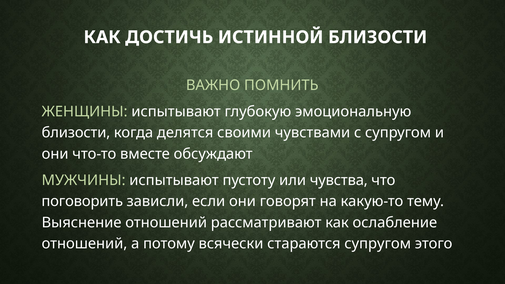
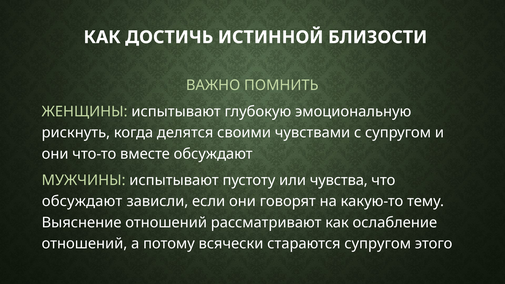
близости at (76, 133): близости -> рискнуть
поговорить at (82, 202): поговорить -> обсуждают
